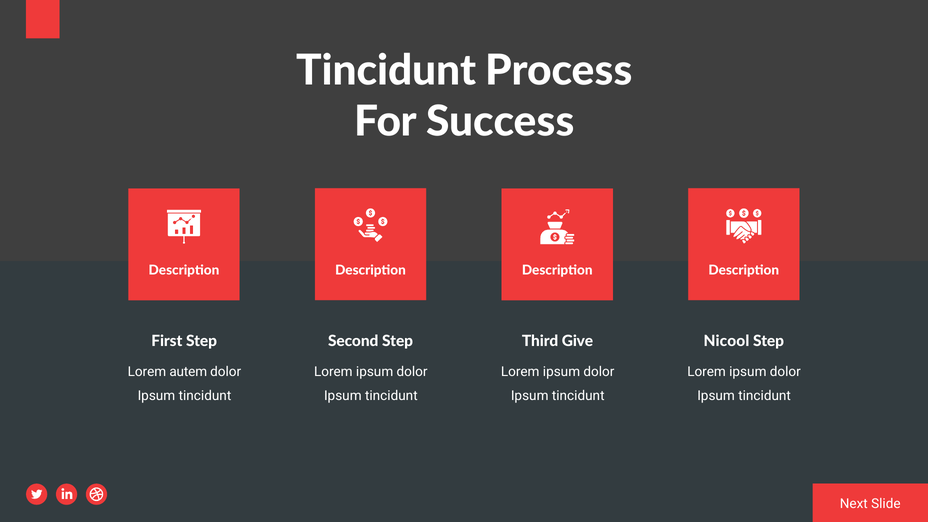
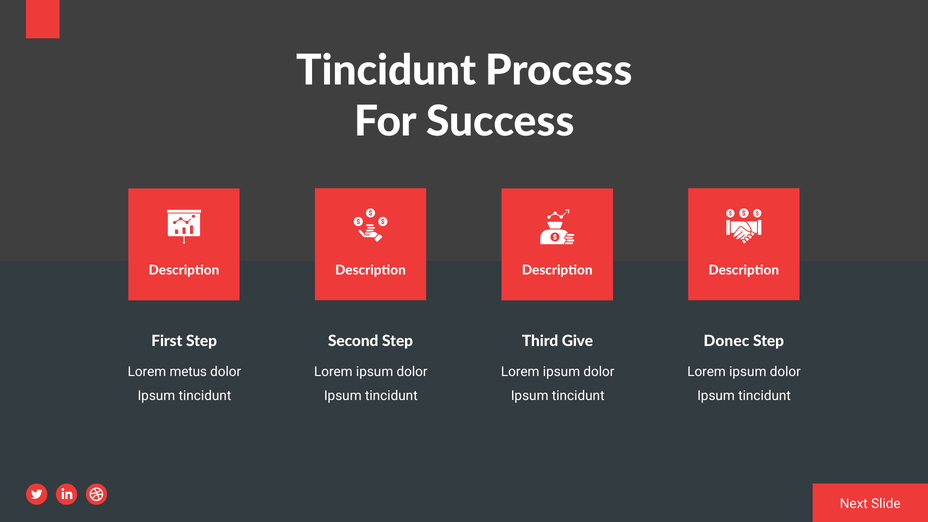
Nicool: Nicool -> Donec
autem: autem -> metus
